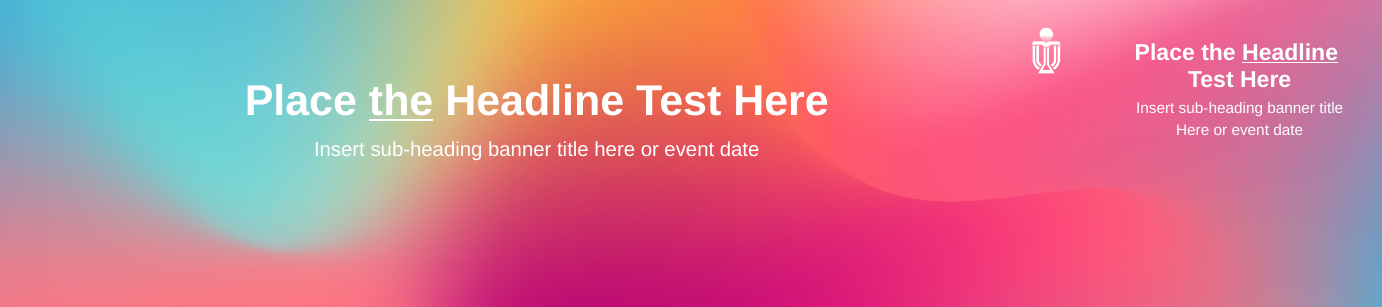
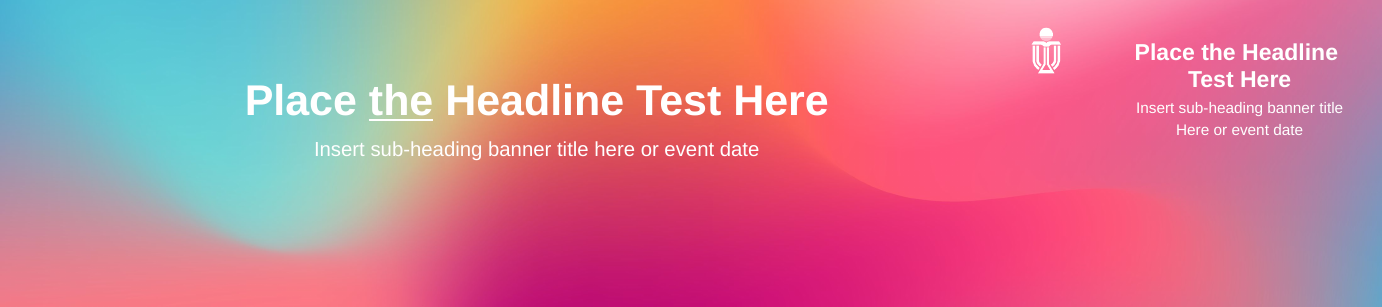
Headline at (1290, 53) underline: present -> none
